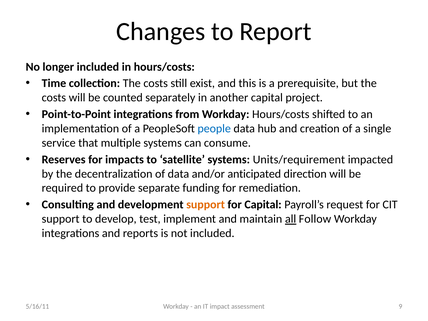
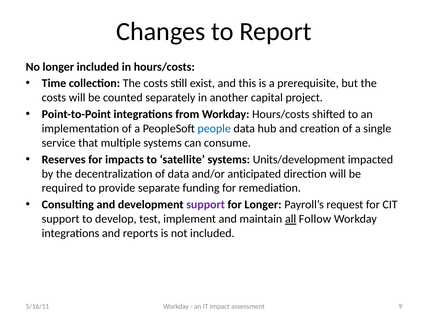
Units/requirement: Units/requirement -> Units/development
support at (206, 205) colour: orange -> purple
for Capital: Capital -> Longer
